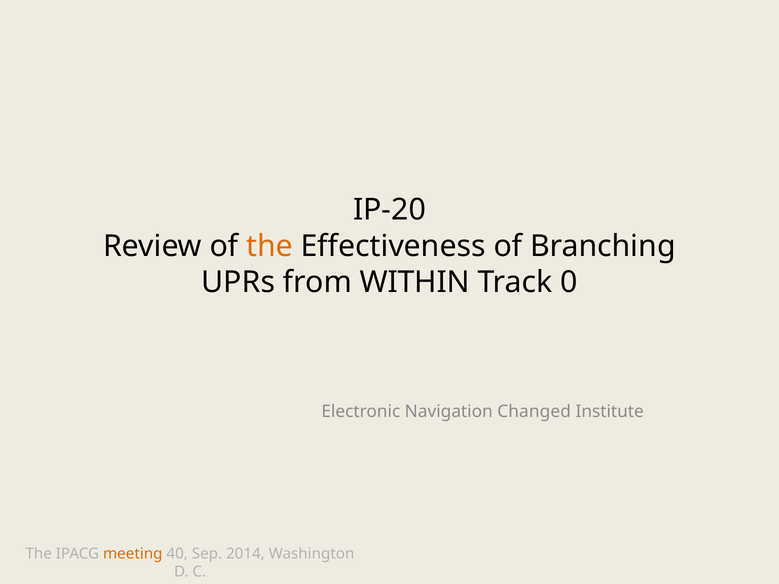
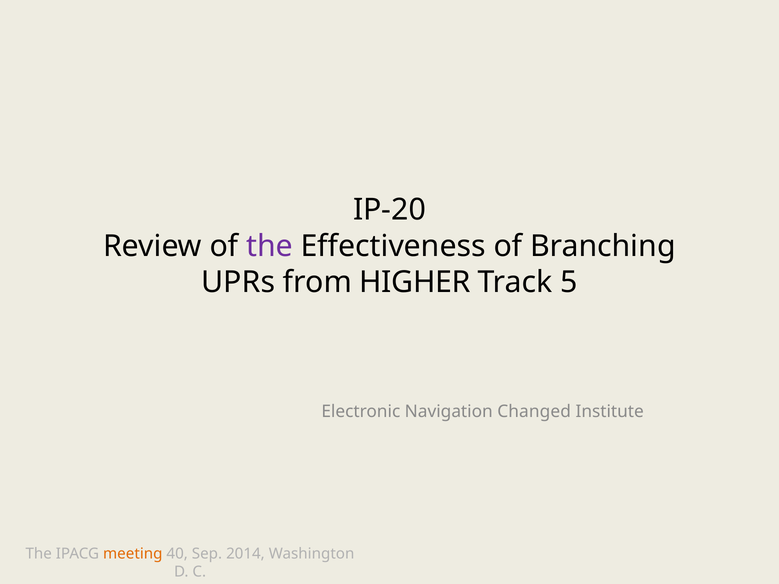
the at (270, 246) colour: orange -> purple
WITHIN: WITHIN -> HIGHER
0: 0 -> 5
